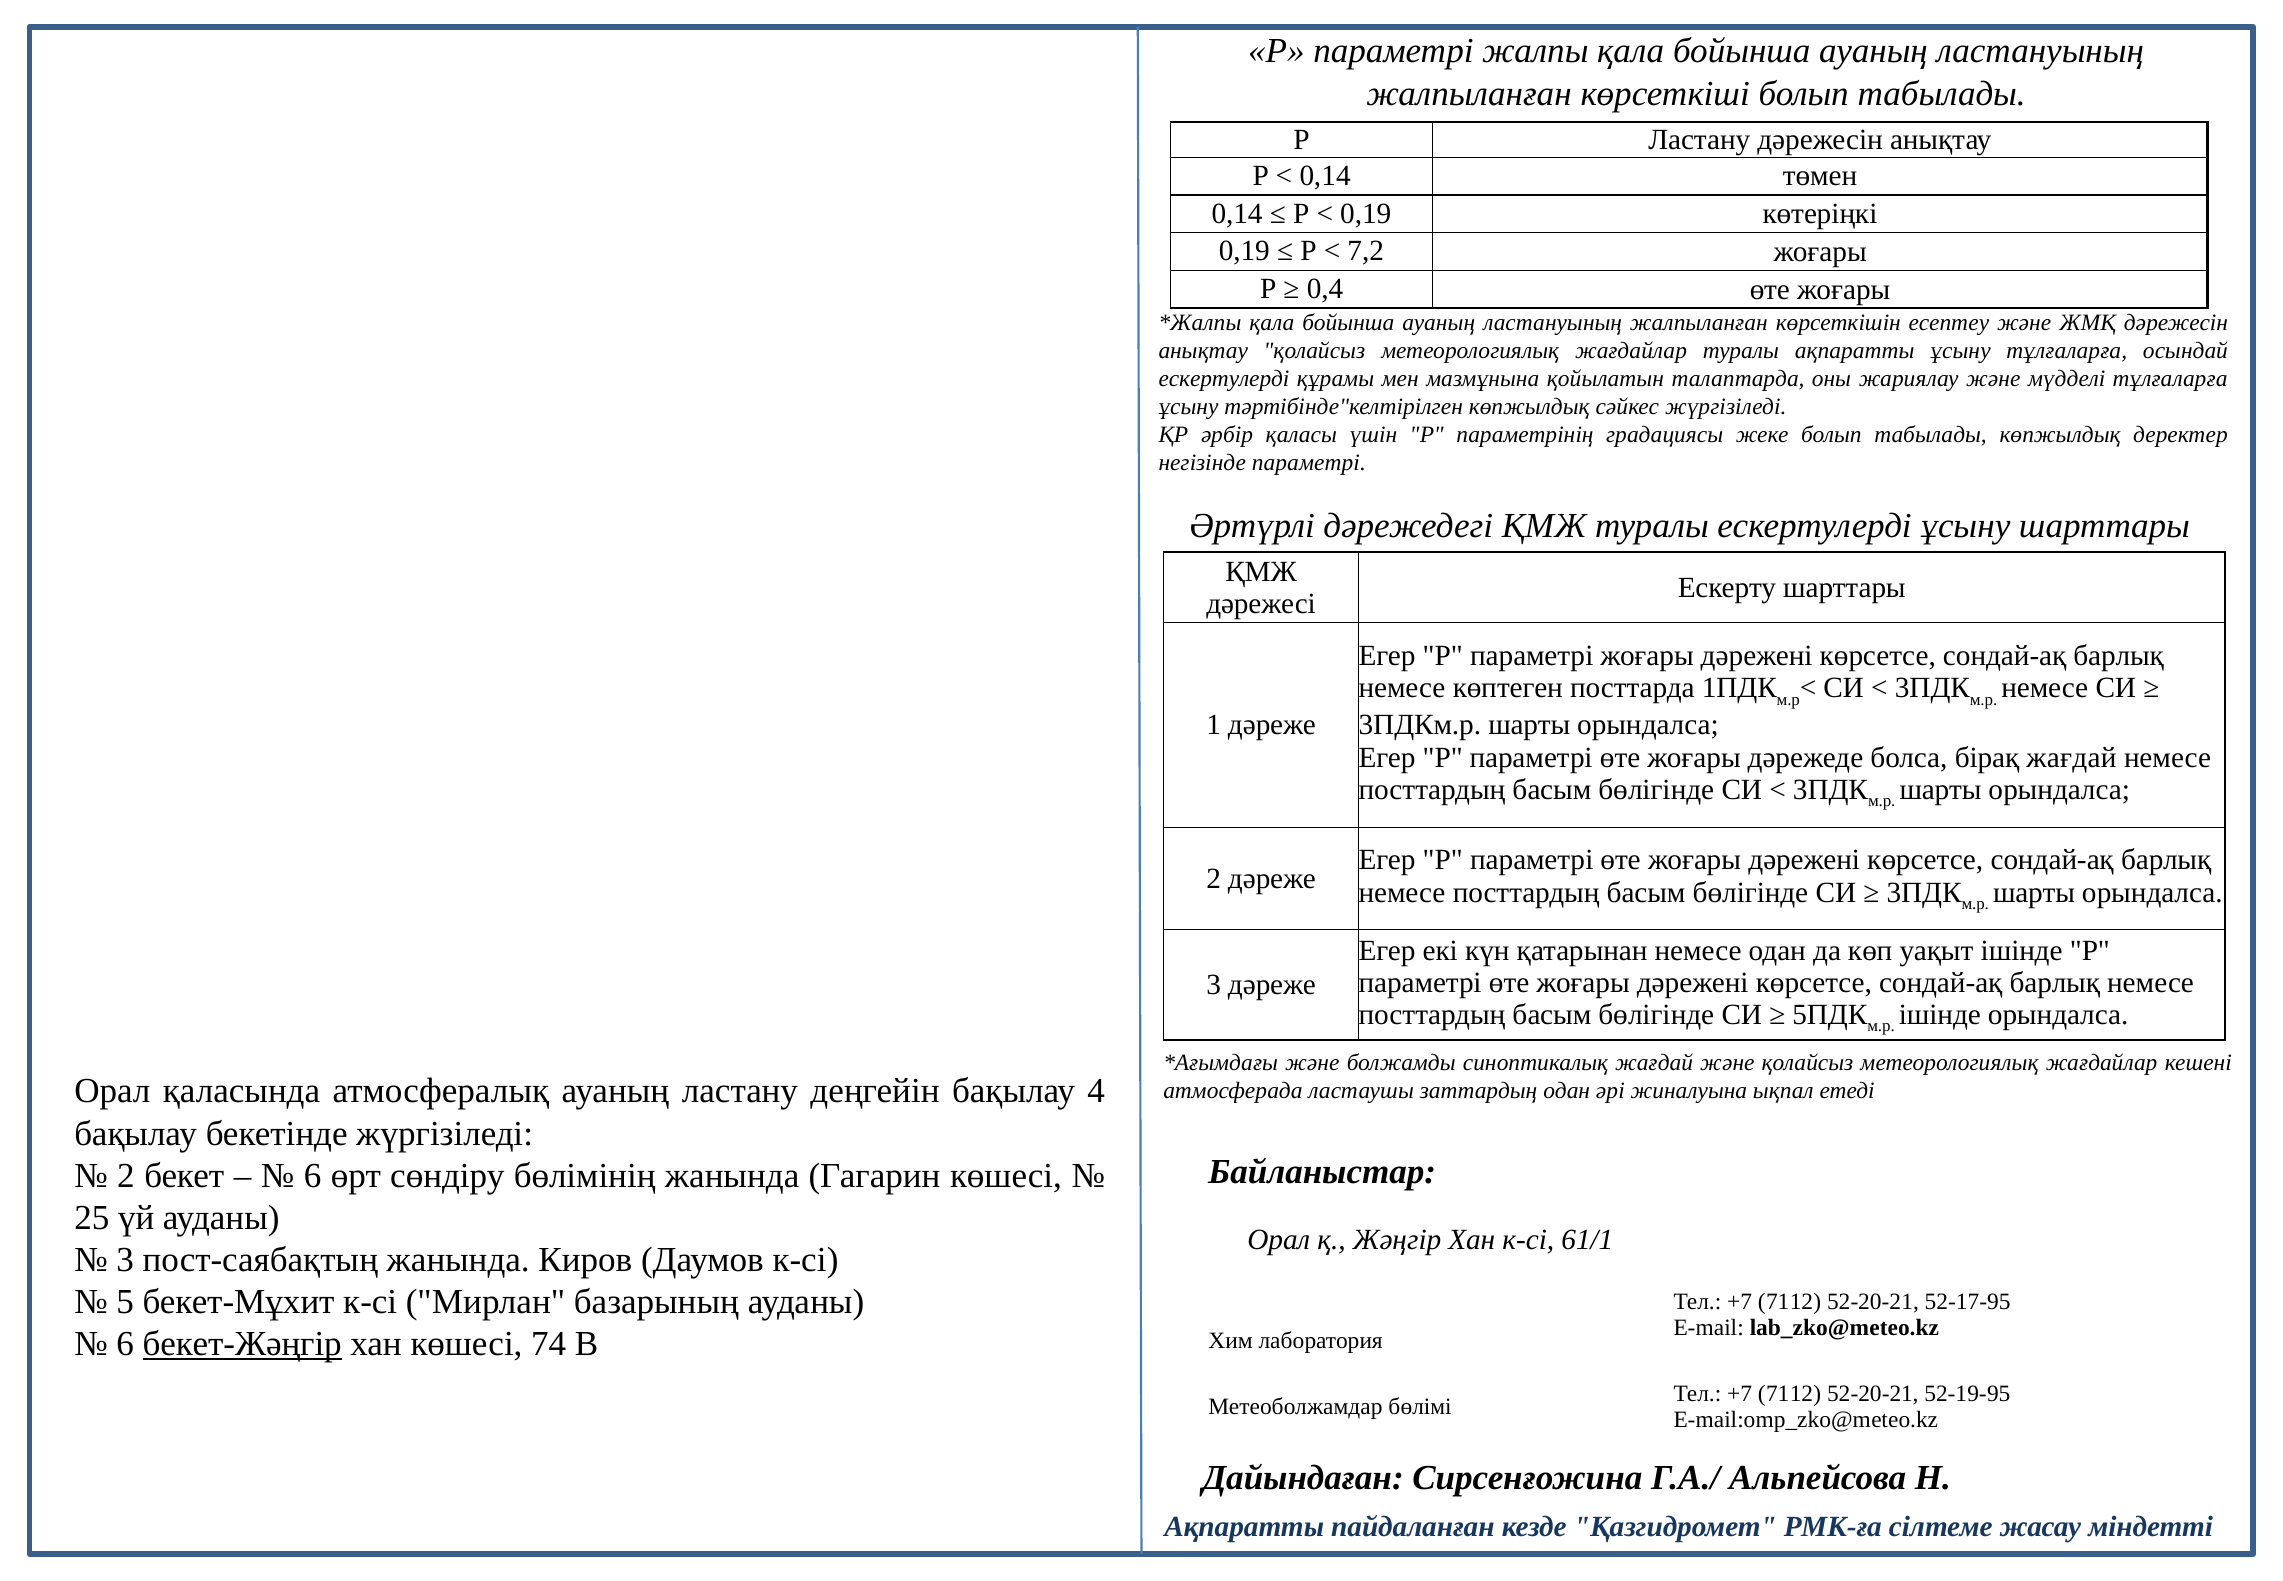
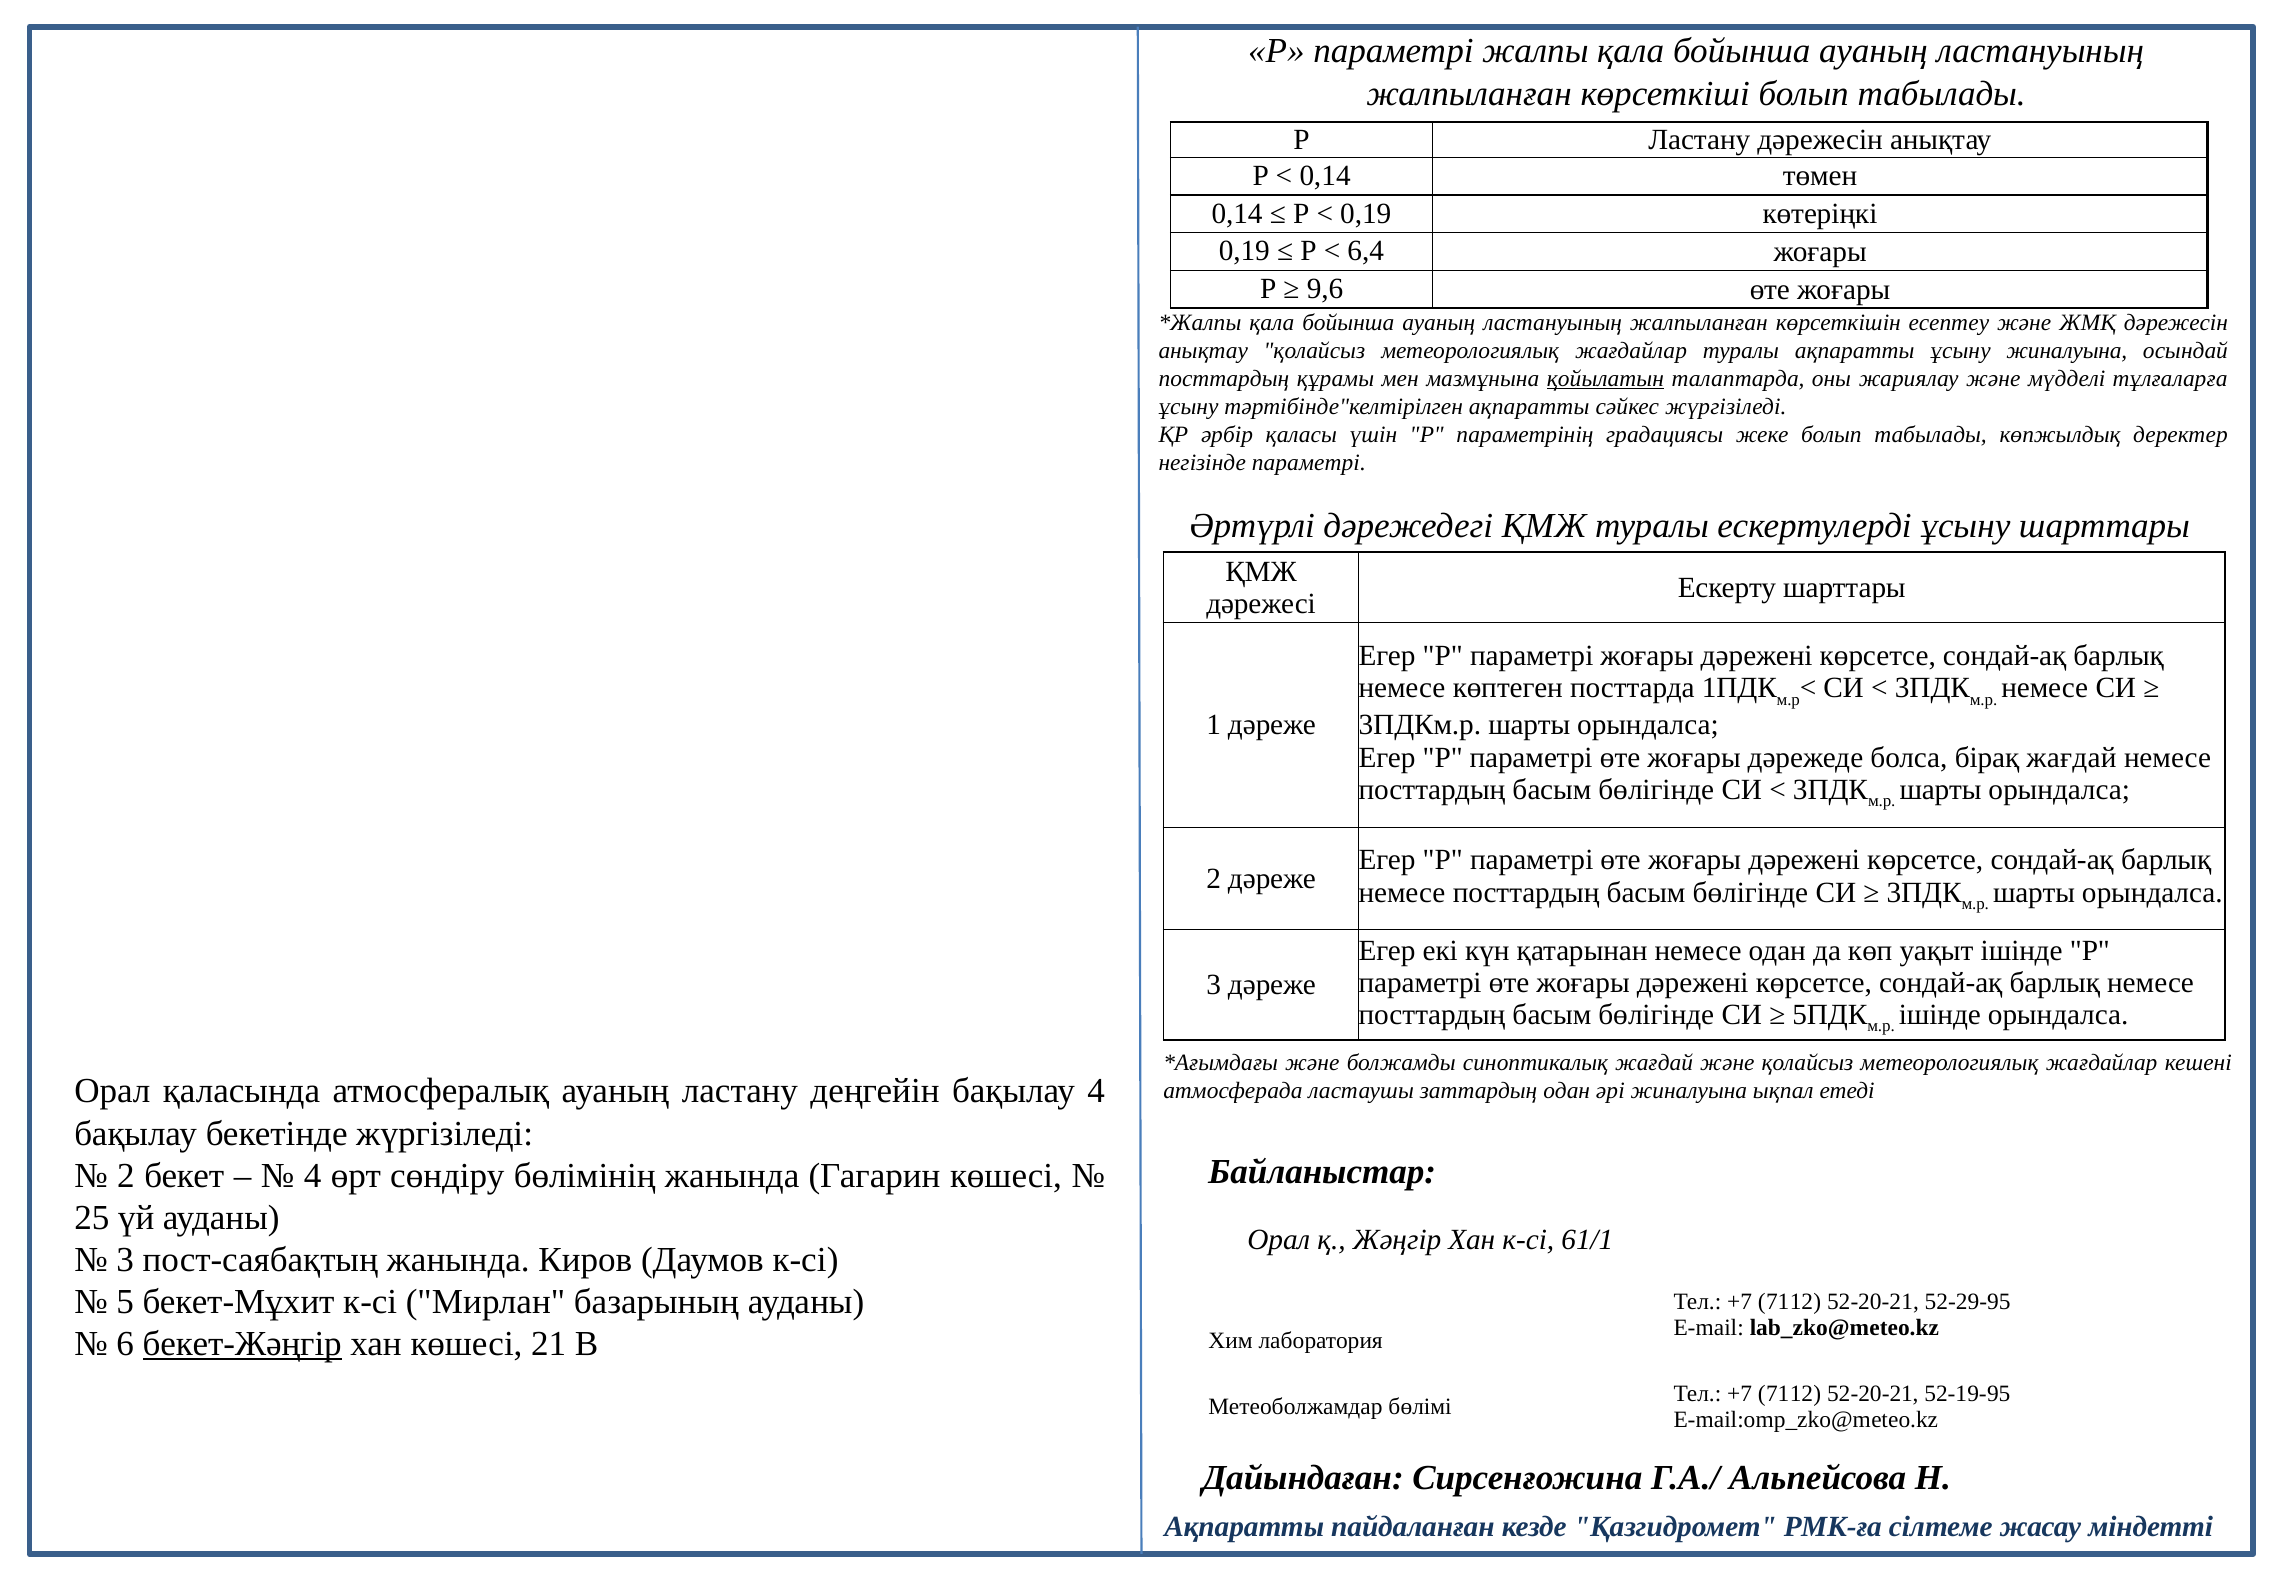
7,2: 7,2 -> 6,4
0,4: 0,4 -> 9,6
ұсыну тұлғаларға: тұлғаларға -> жиналуына
ескертулерді at (1224, 378): ескертулерді -> посттардың
қойылатын underline: none -> present
тәртібінде"келтірілген көпжылдық: көпжылдық -> ақпаратты
6 at (313, 1175): 6 -> 4
52-17-95: 52-17-95 -> 52-29-95
74: 74 -> 21
